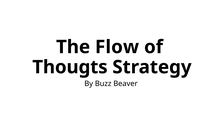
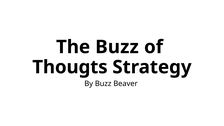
The Flow: Flow -> Buzz
